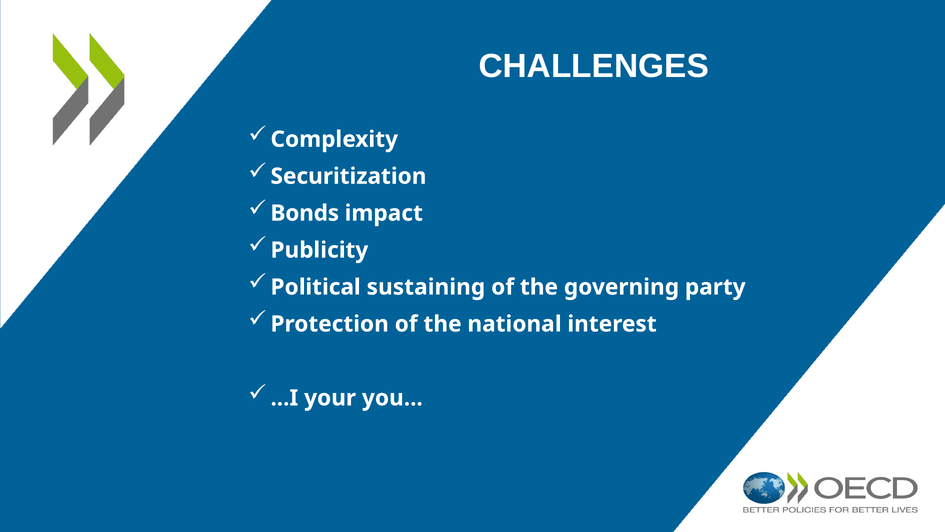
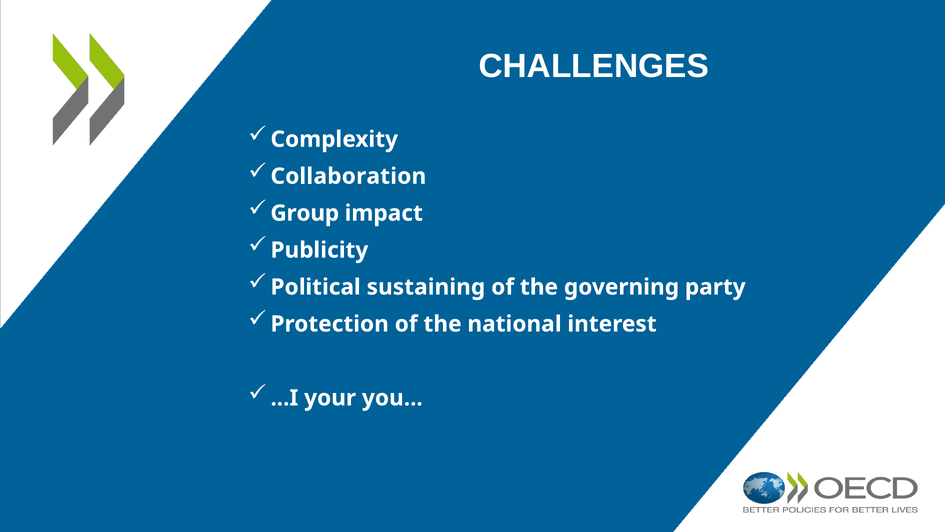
Securitization: Securitization -> Collaboration
Bonds: Bonds -> Group
